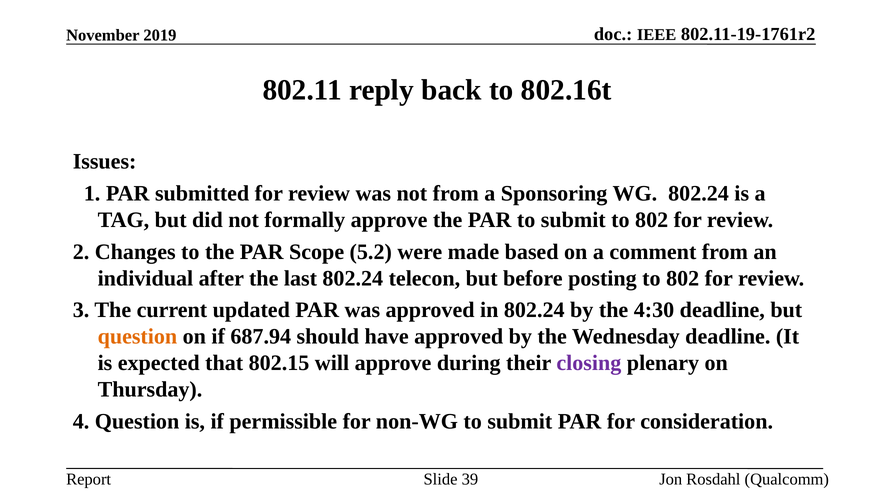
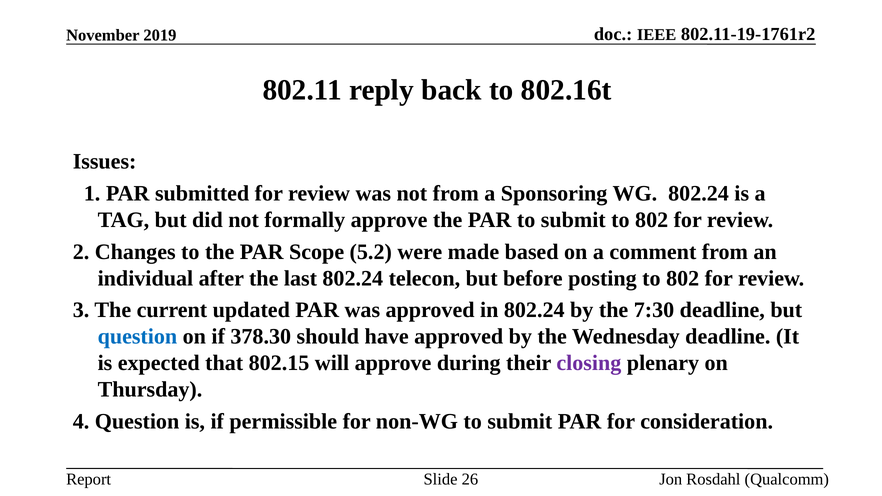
4:30: 4:30 -> 7:30
question at (137, 337) colour: orange -> blue
687.94: 687.94 -> 378.30
39: 39 -> 26
